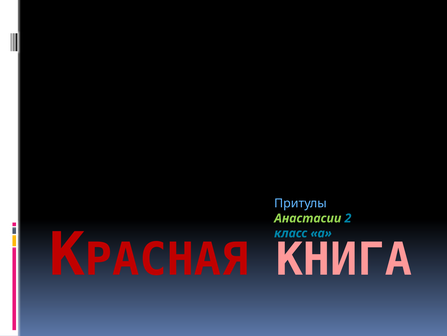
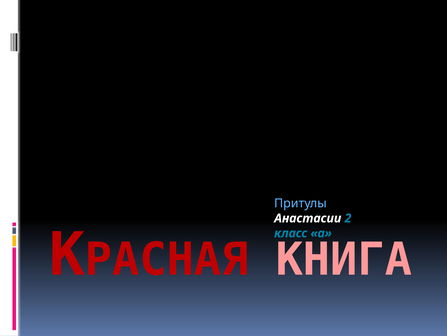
Анастасии colour: light green -> white
